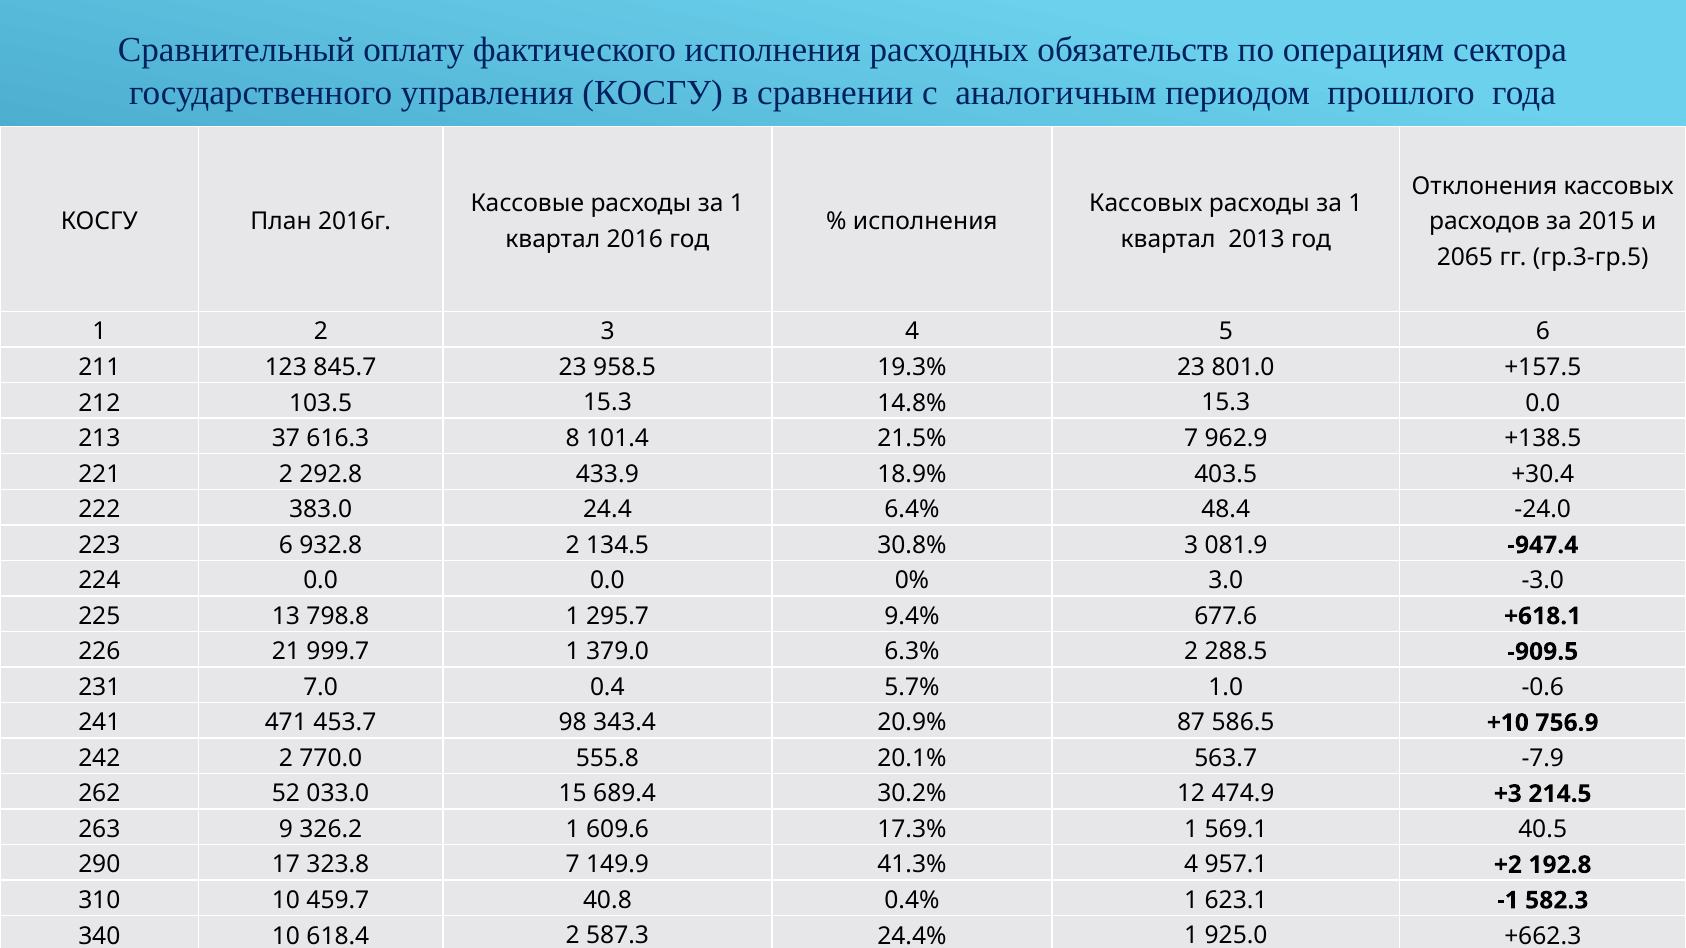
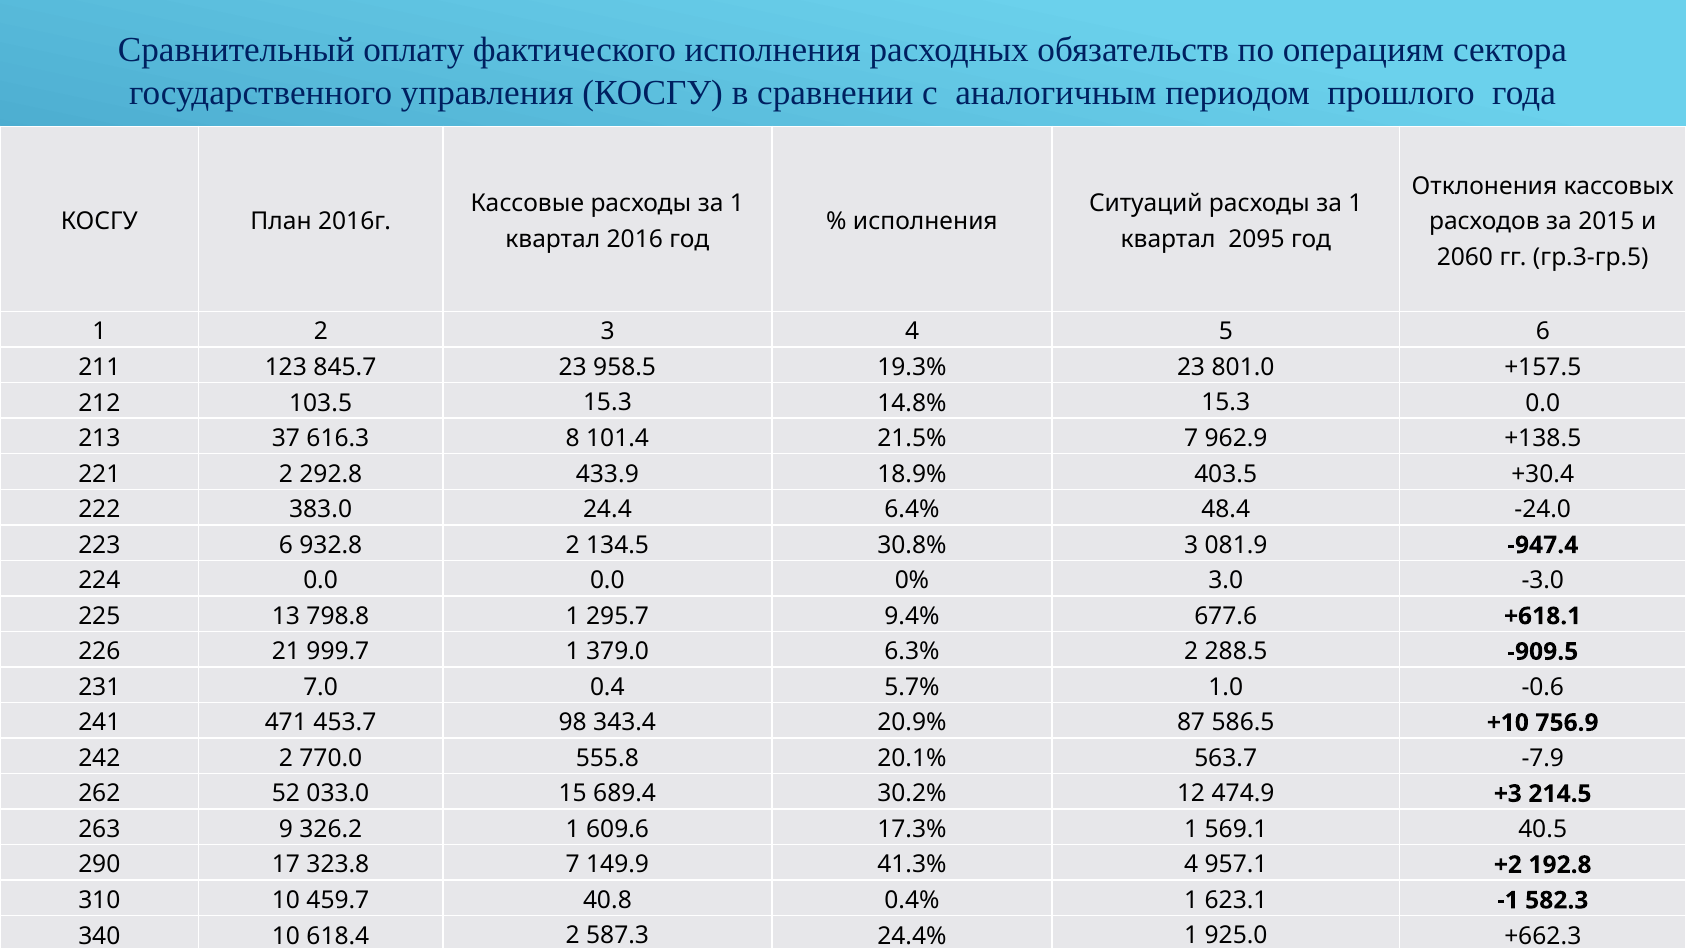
Кассовых at (1146, 204): Кассовых -> Ситуаций
2013: 2013 -> 2095
2065: 2065 -> 2060
